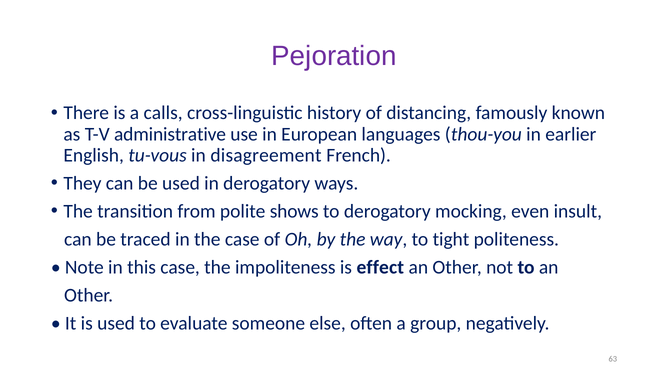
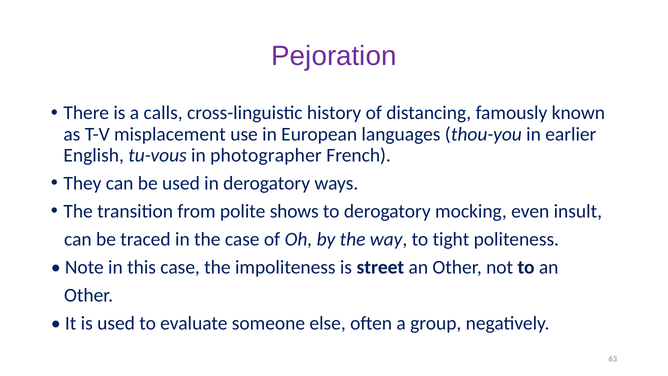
administrative: administrative -> misplacement
disagreement: disagreement -> photographer
effect: effect -> street
